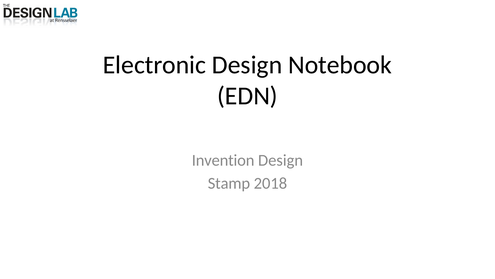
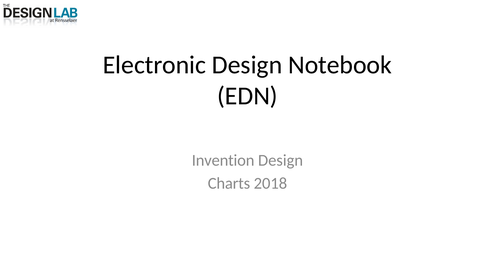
Stamp: Stamp -> Charts
